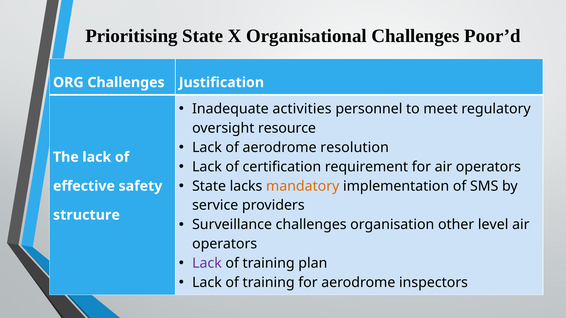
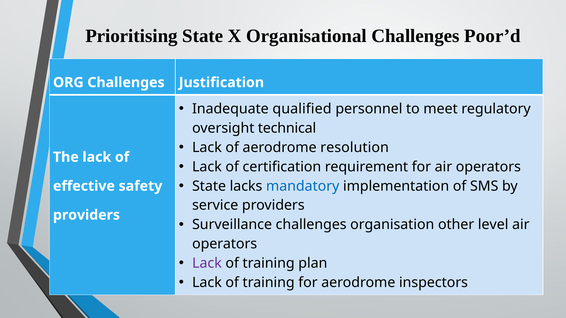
activities: activities -> qualified
resource: resource -> technical
mandatory colour: orange -> blue
structure at (86, 215): structure -> providers
